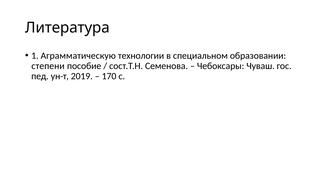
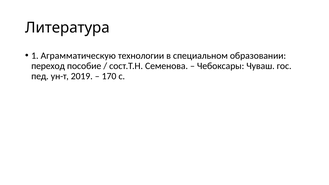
степени: степени -> переход
